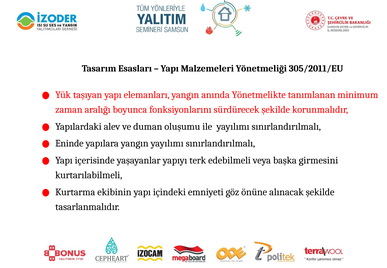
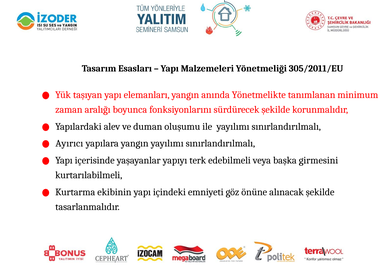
Eninde: Eninde -> Ayırıcı
